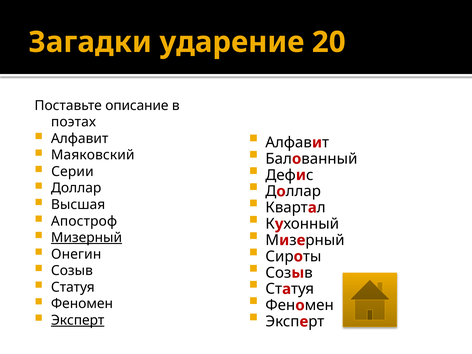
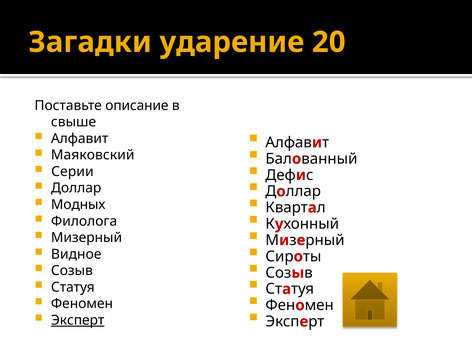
поэтах: поэтах -> свыше
Высшая: Высшая -> Модных
Апостроф: Апостроф -> Филолога
Мизерный underline: present -> none
Онегин: Онегин -> Видное
